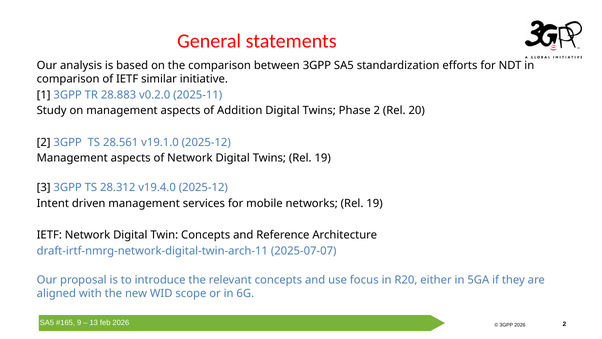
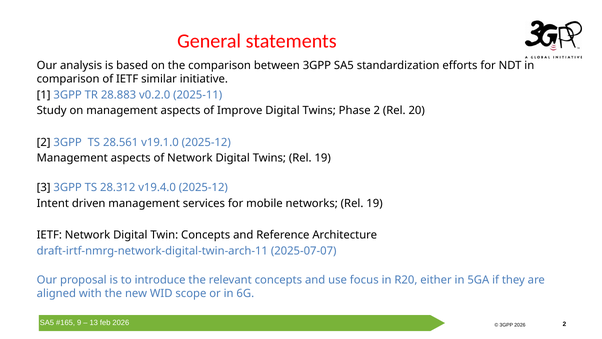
Addition: Addition -> Improve
